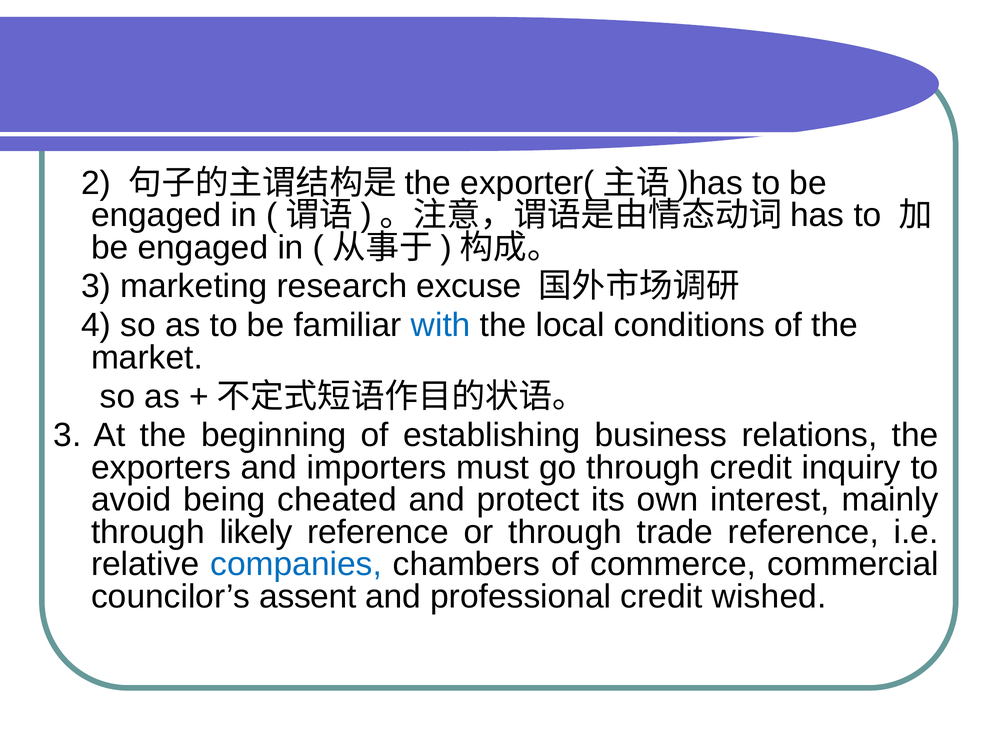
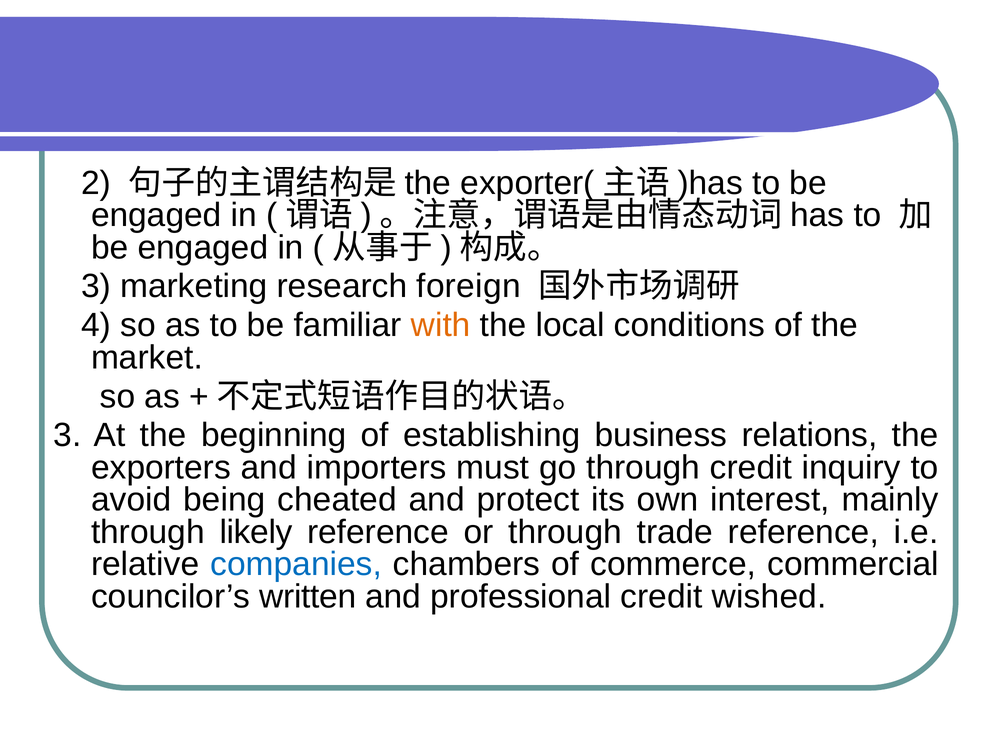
excuse: excuse -> foreign
with colour: blue -> orange
assent: assent -> written
